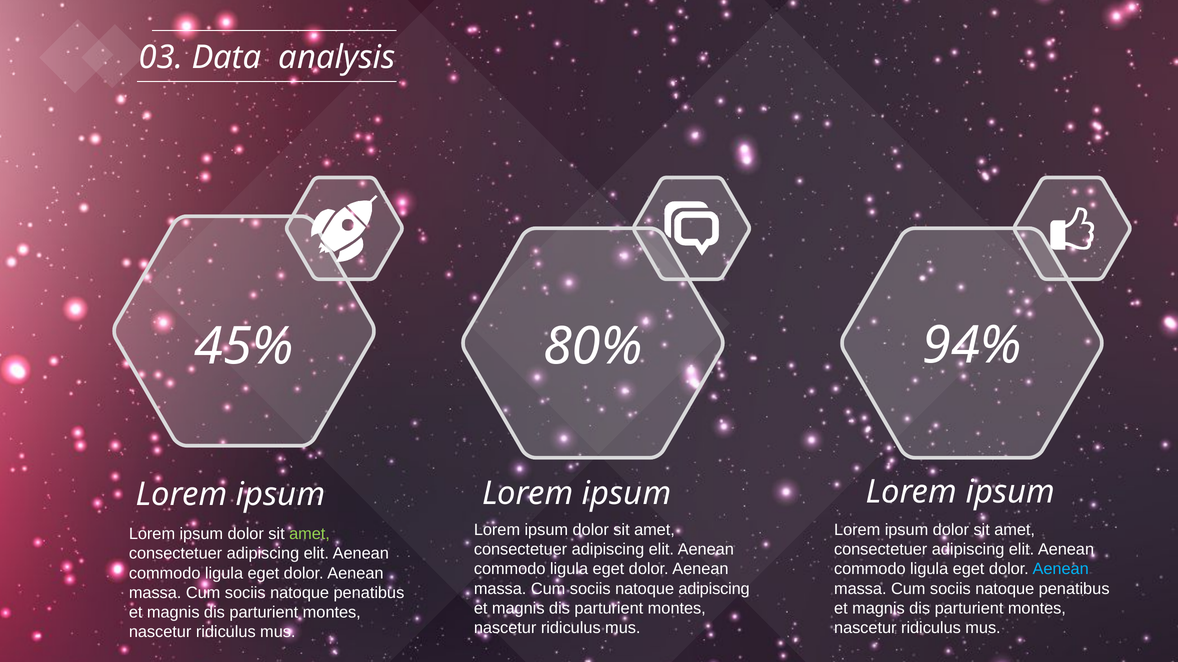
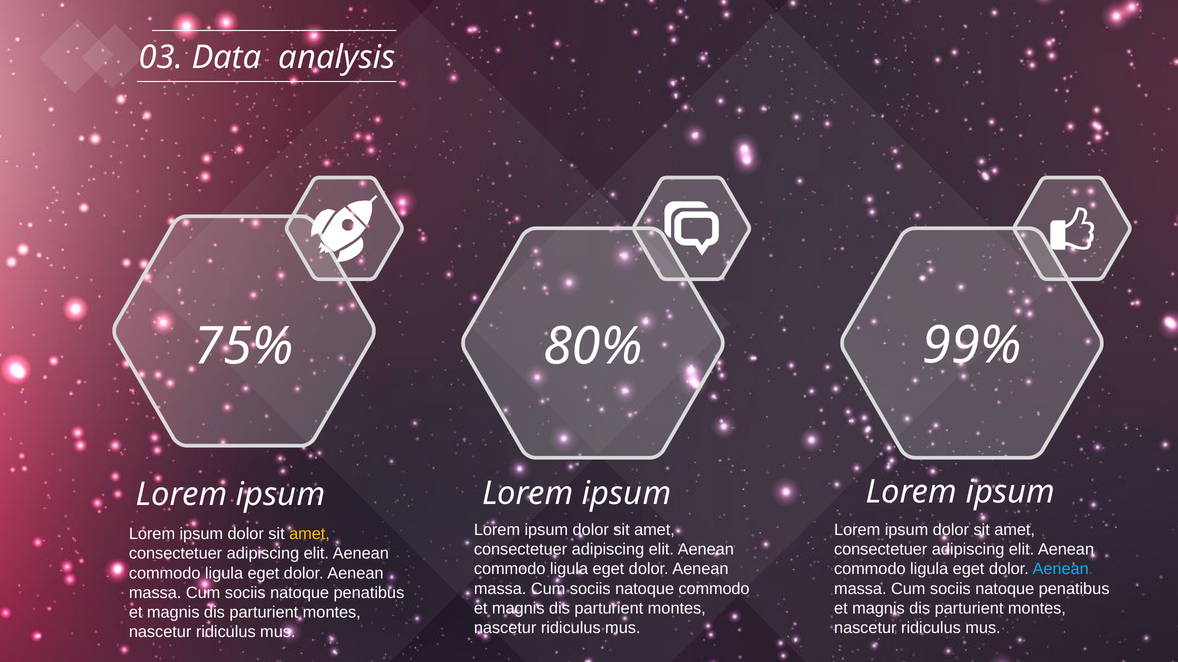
45%: 45% -> 75%
94%: 94% -> 99%
amet at (310, 534) colour: light green -> yellow
natoque adipiscing: adipiscing -> commodo
